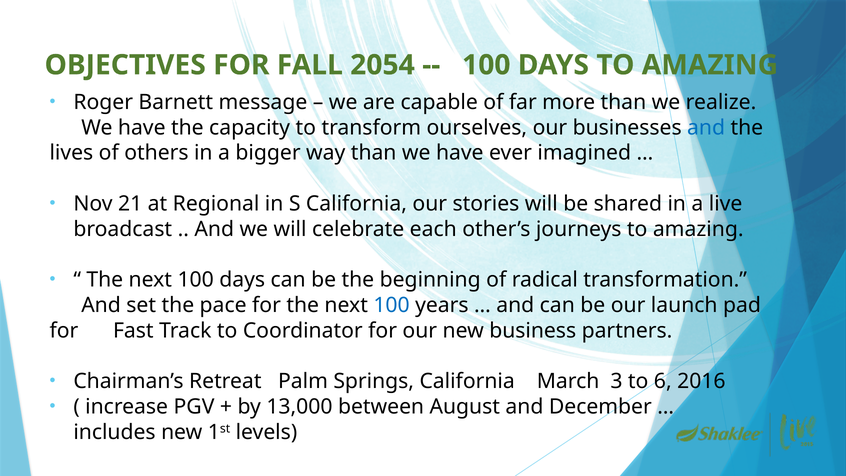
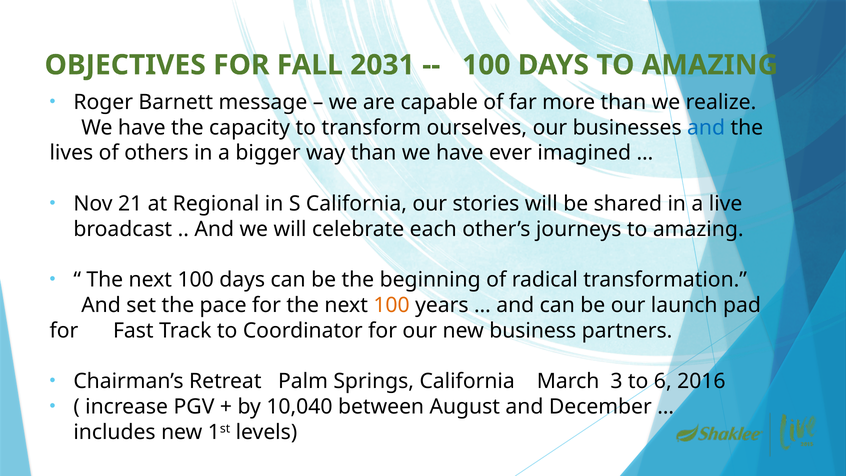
2054: 2054 -> 2031
100 at (392, 305) colour: blue -> orange
13,000: 13,000 -> 10,040
